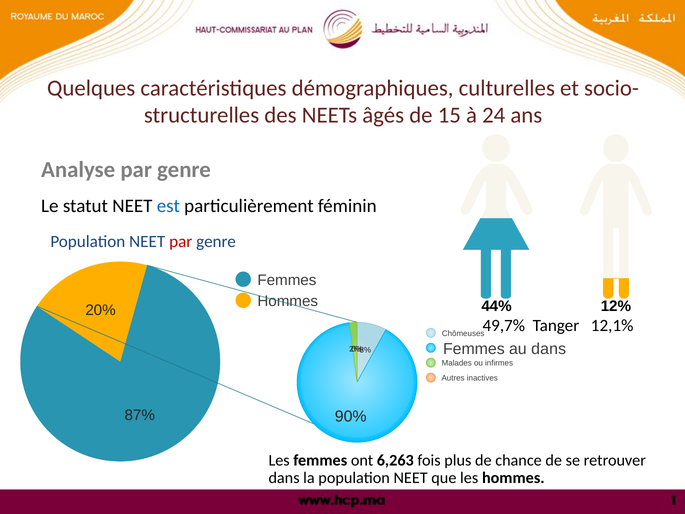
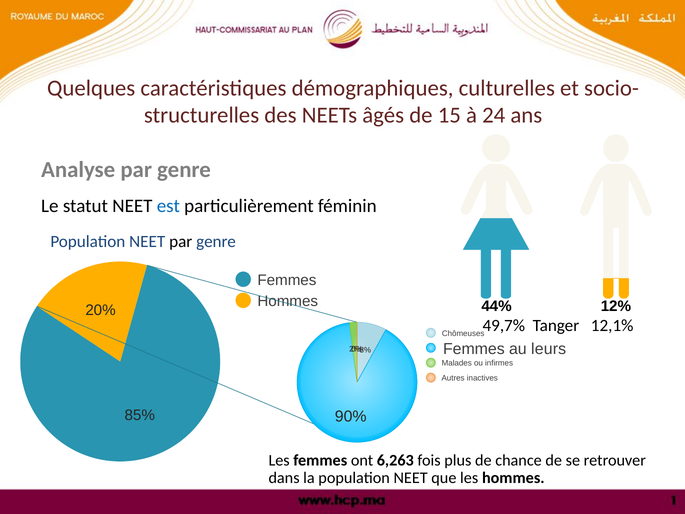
par at (181, 242) colour: red -> black
au dans: dans -> leurs
87%: 87% -> 85%
